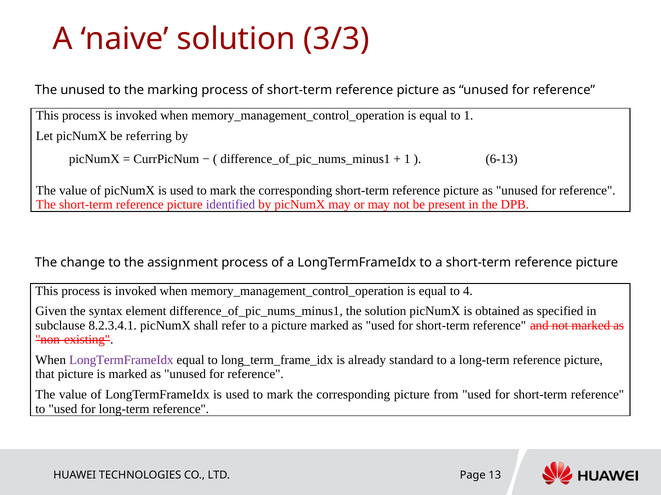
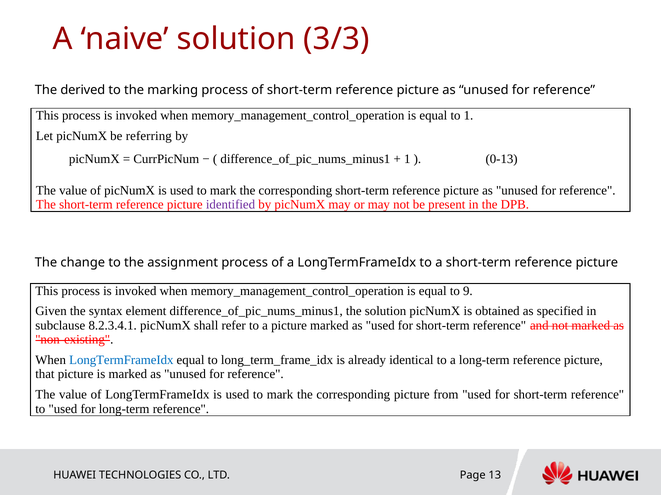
The unused: unused -> derived
6‑13: 6‑13 -> 0‑13
4: 4 -> 9
LongTermFrameIdx at (121, 361) colour: purple -> blue
standard: standard -> identical
